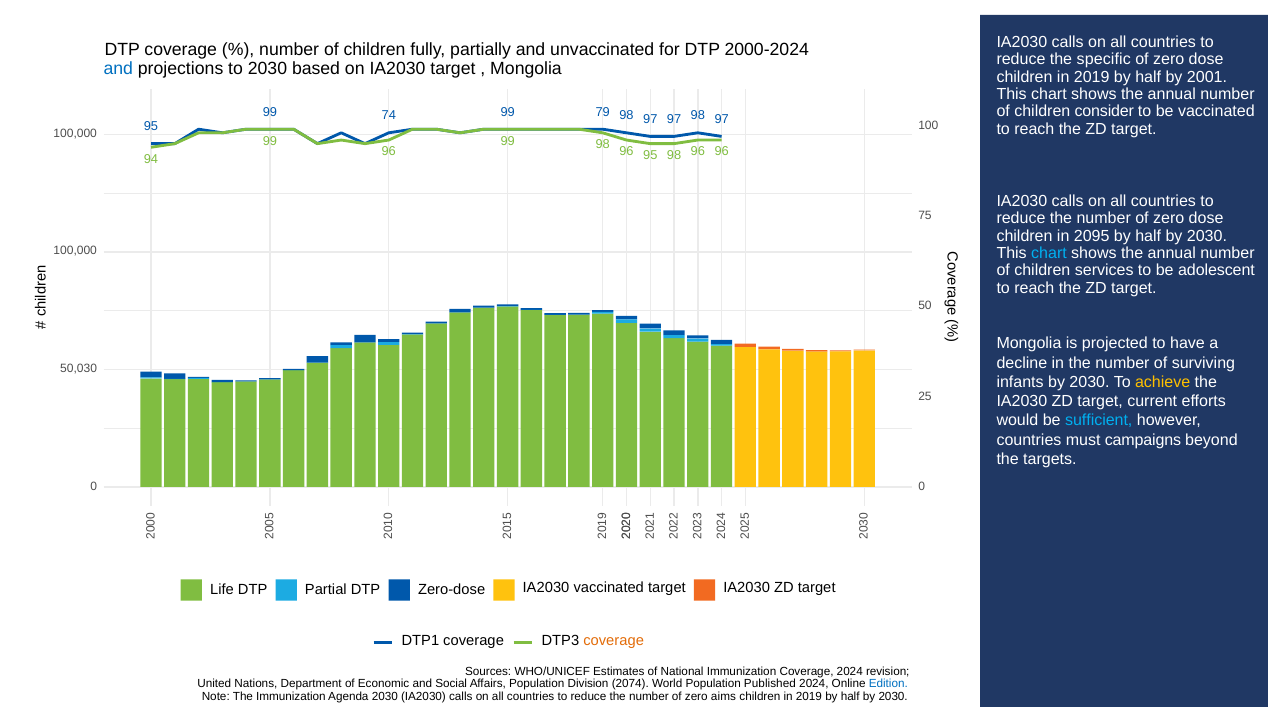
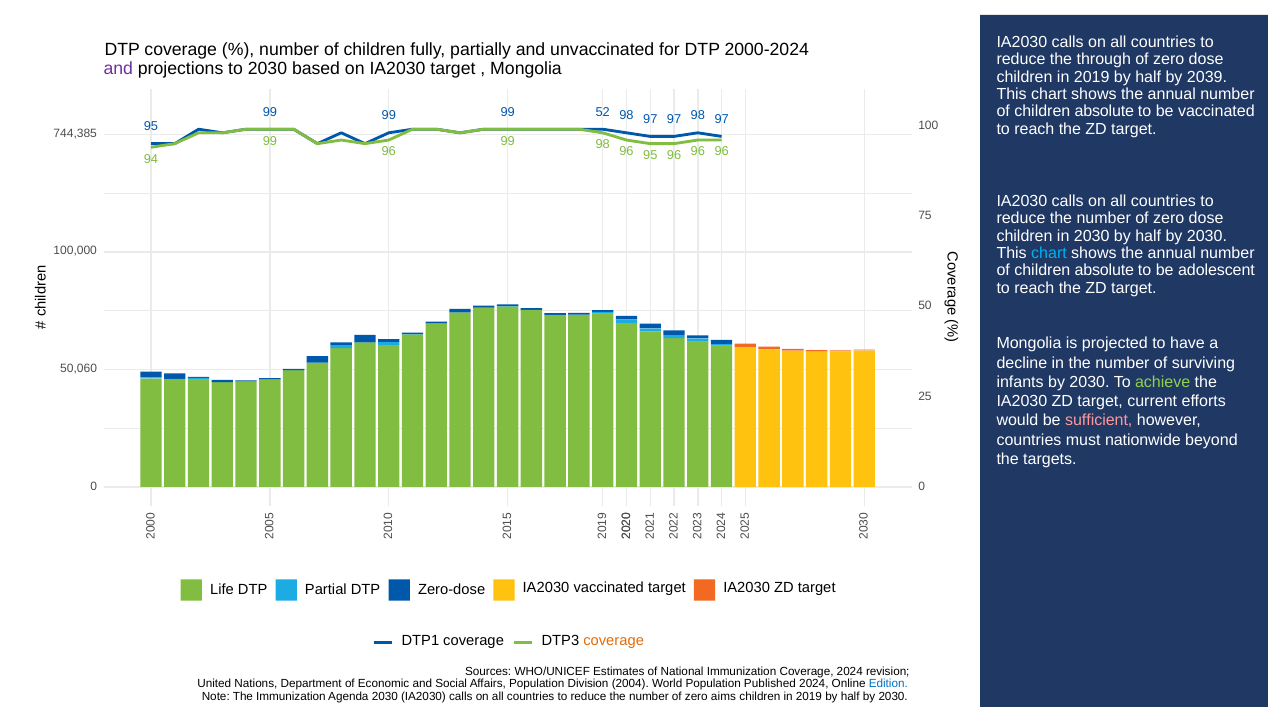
specific: specific -> through
and at (118, 69) colour: blue -> purple
2001: 2001 -> 2039
consider at (1104, 112): consider -> absolute
74 at (389, 116): 74 -> 99
79: 79 -> 52
100,000 at (75, 133): 100,000 -> 744,385
95 98: 98 -> 96
in 2095: 2095 -> 2030
services at (1104, 271): services -> absolute
50,030: 50,030 -> 50,060
achieve colour: yellow -> light green
sufficient colour: light blue -> pink
campaigns: campaigns -> nationwide
2074: 2074 -> 2004
